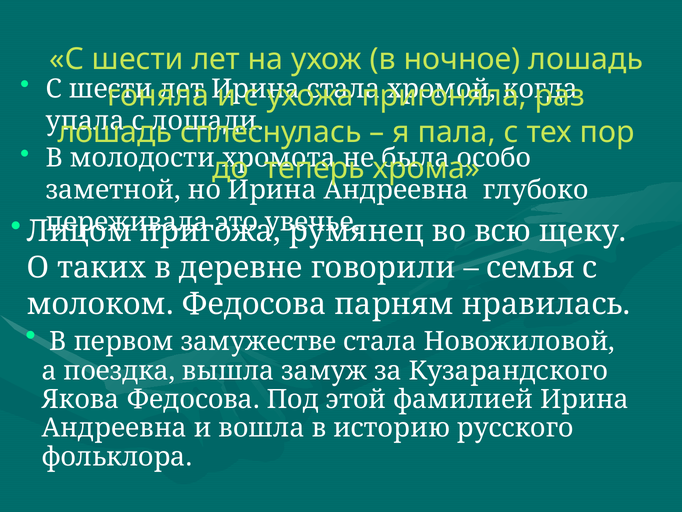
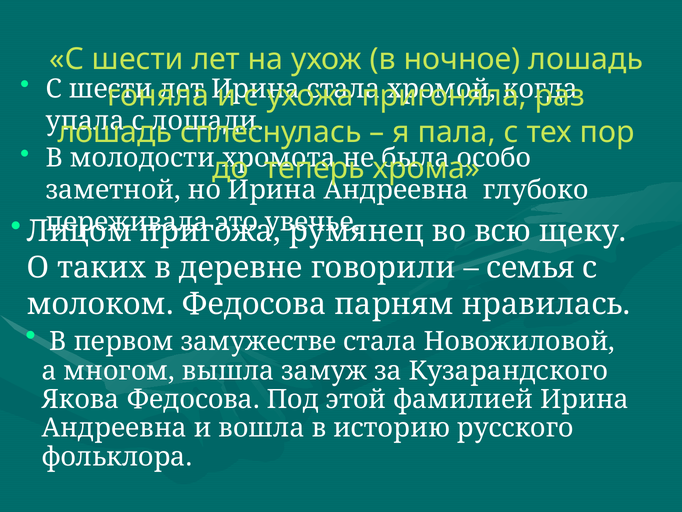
поездка: поездка -> многом
